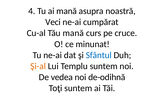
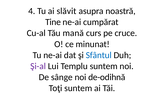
ai mană: mană -> slăvit
Veci: Veci -> Tine
Şi-al colour: orange -> purple
vedea: vedea -> sânge
